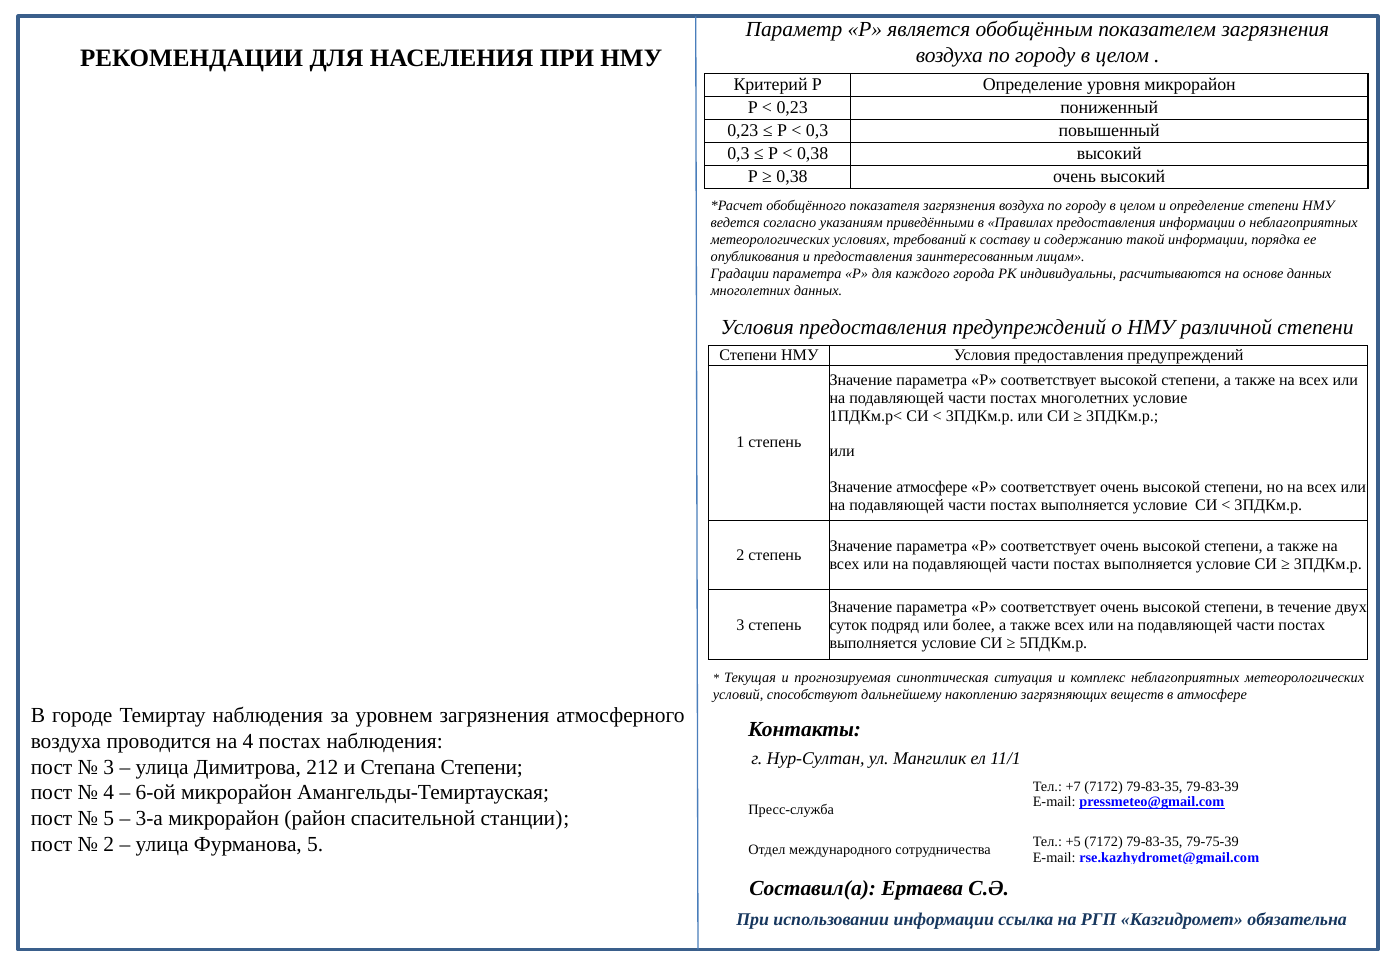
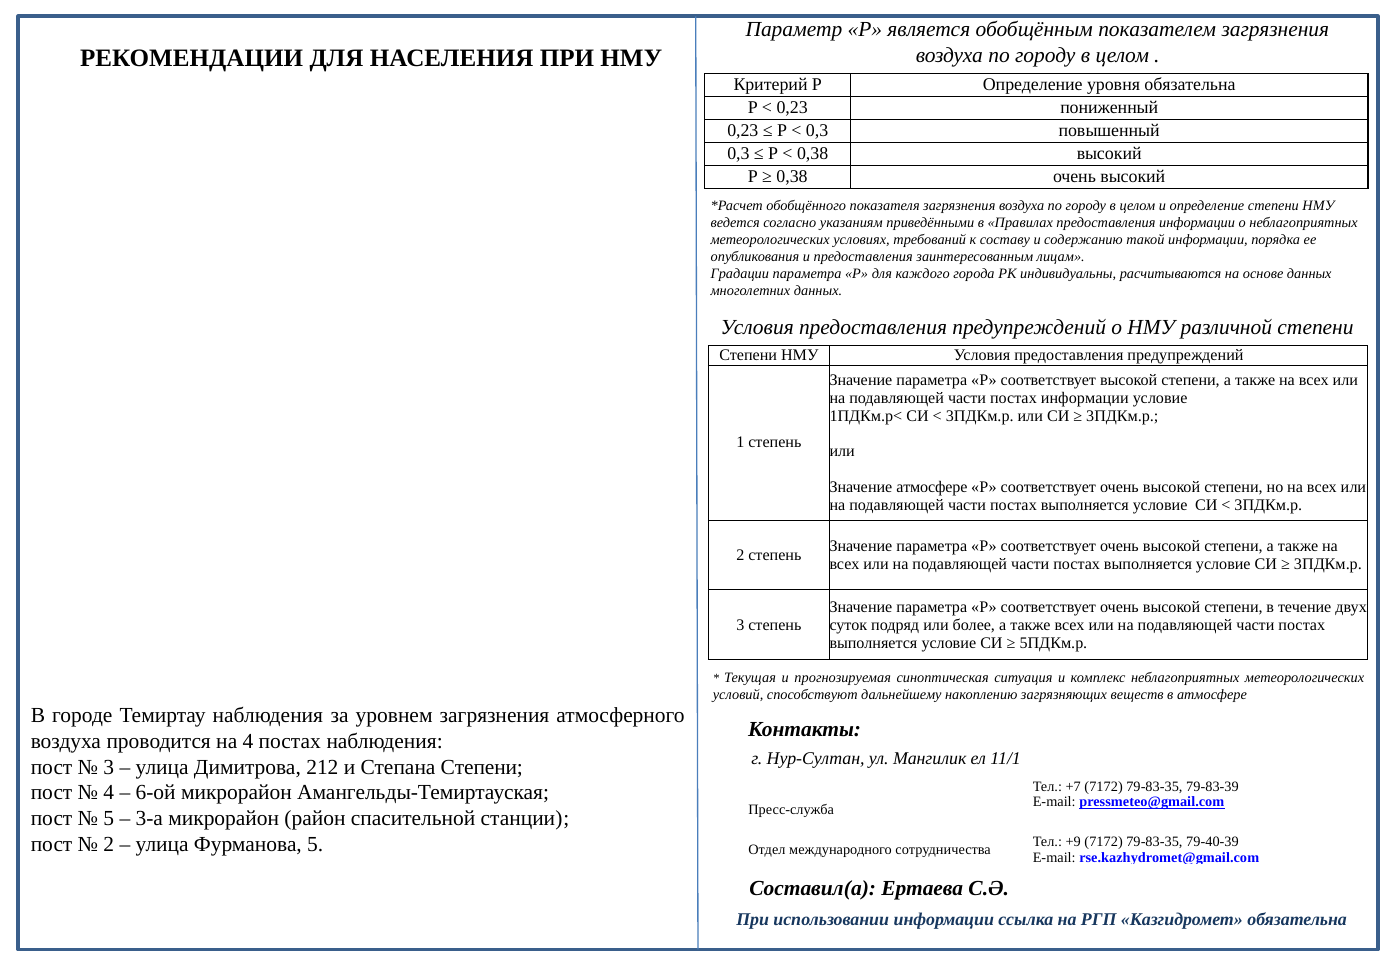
уровня микрорайон: микрорайон -> обязательна
постах многолетних: многолетних -> информации
+5: +5 -> +9
79-75-39: 79-75-39 -> 79-40-39
